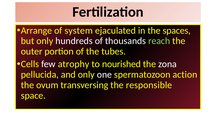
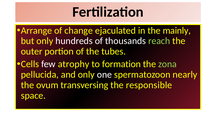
system: system -> change
spaces: spaces -> mainly
nourished: nourished -> formation
zona colour: white -> light green
action: action -> nearly
